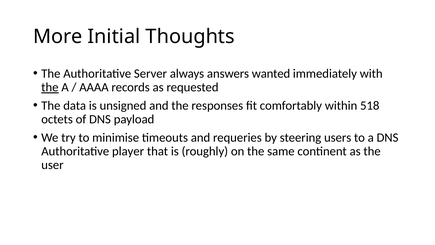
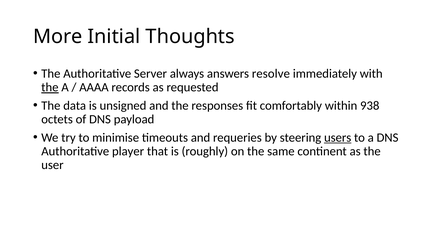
wanted: wanted -> resolve
518: 518 -> 938
users underline: none -> present
